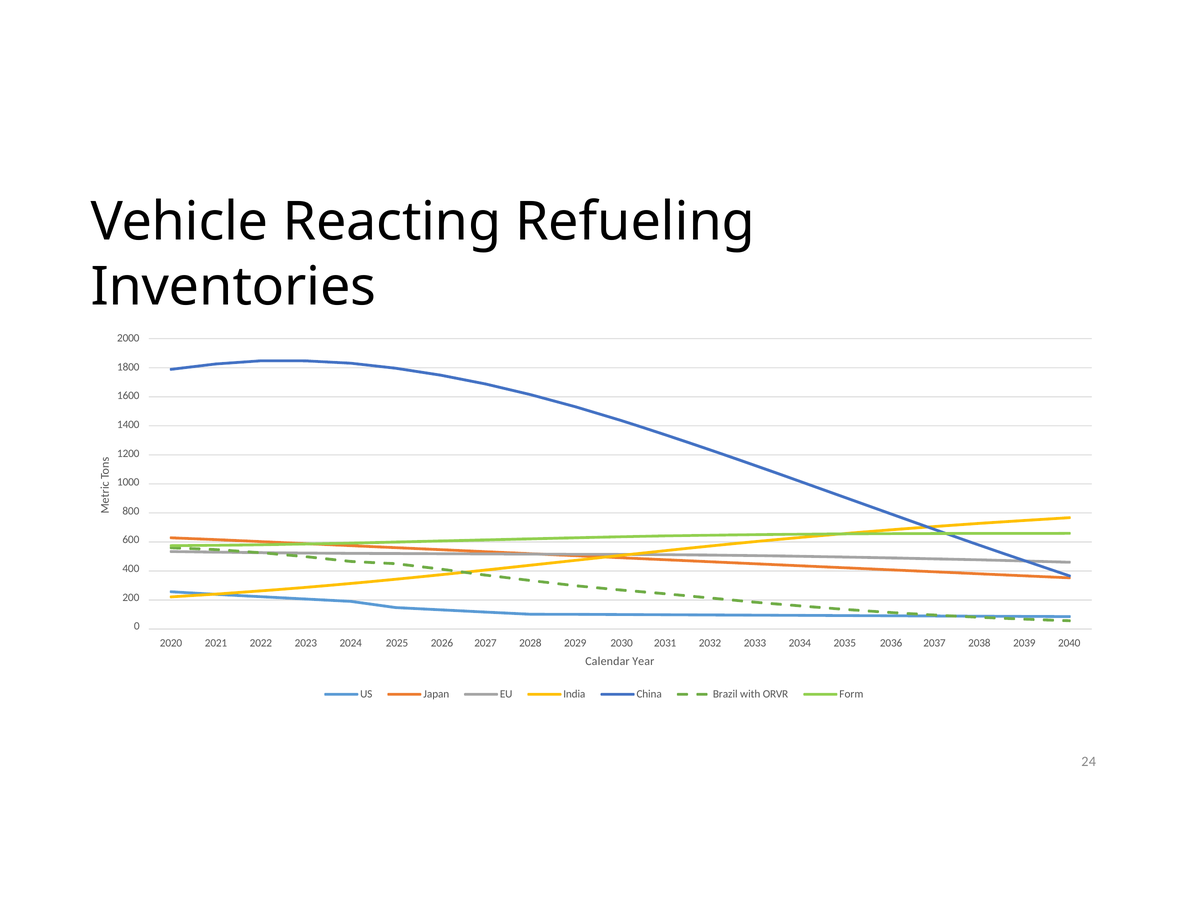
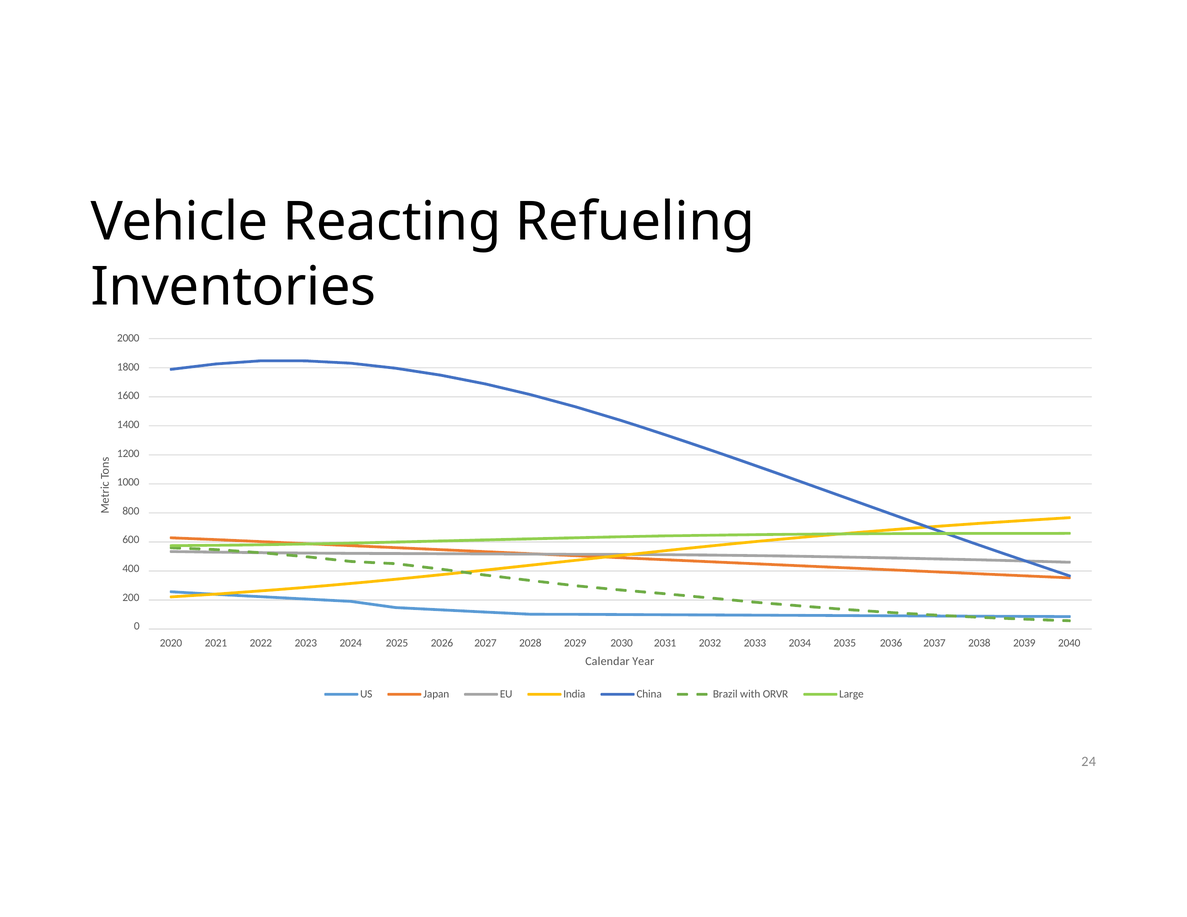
Form: Form -> Large
